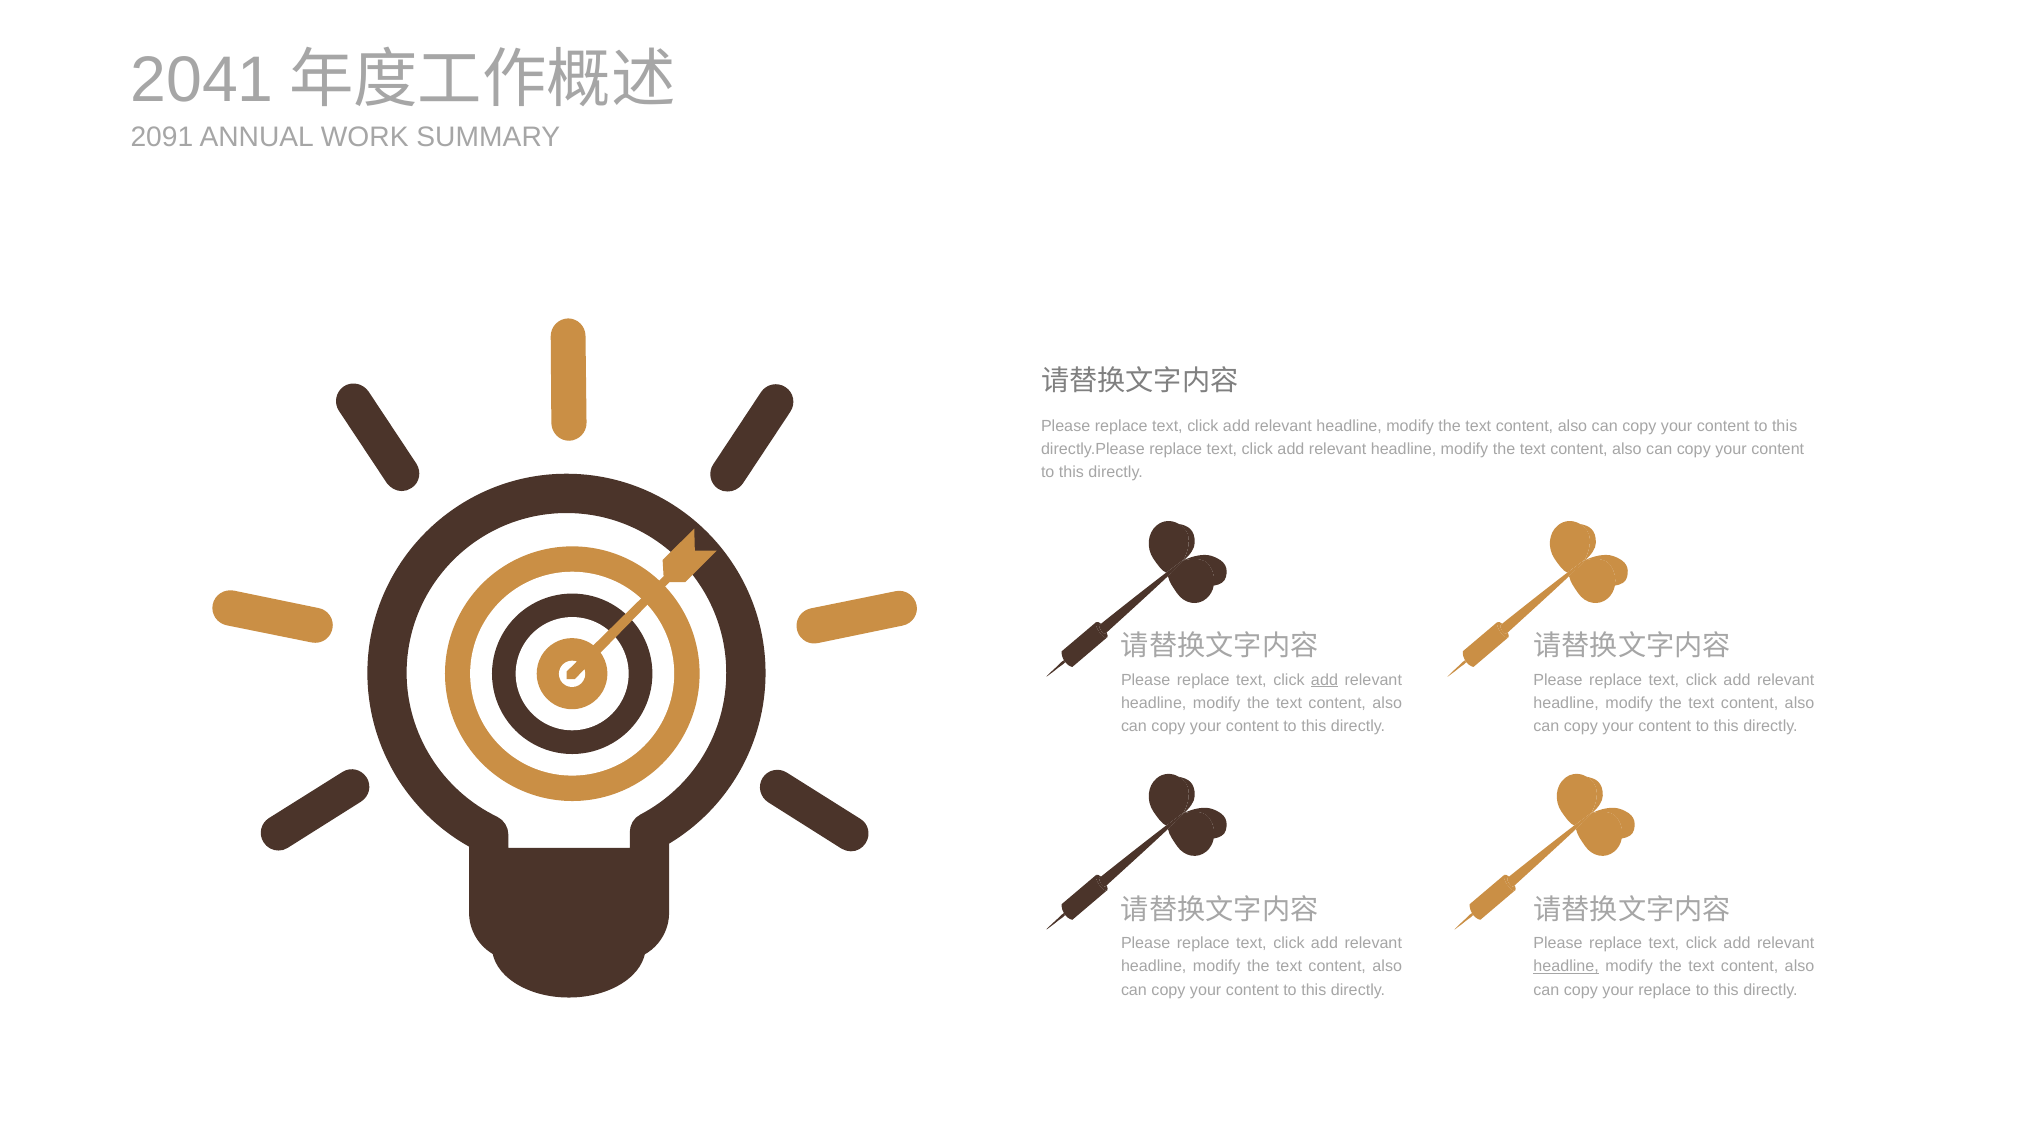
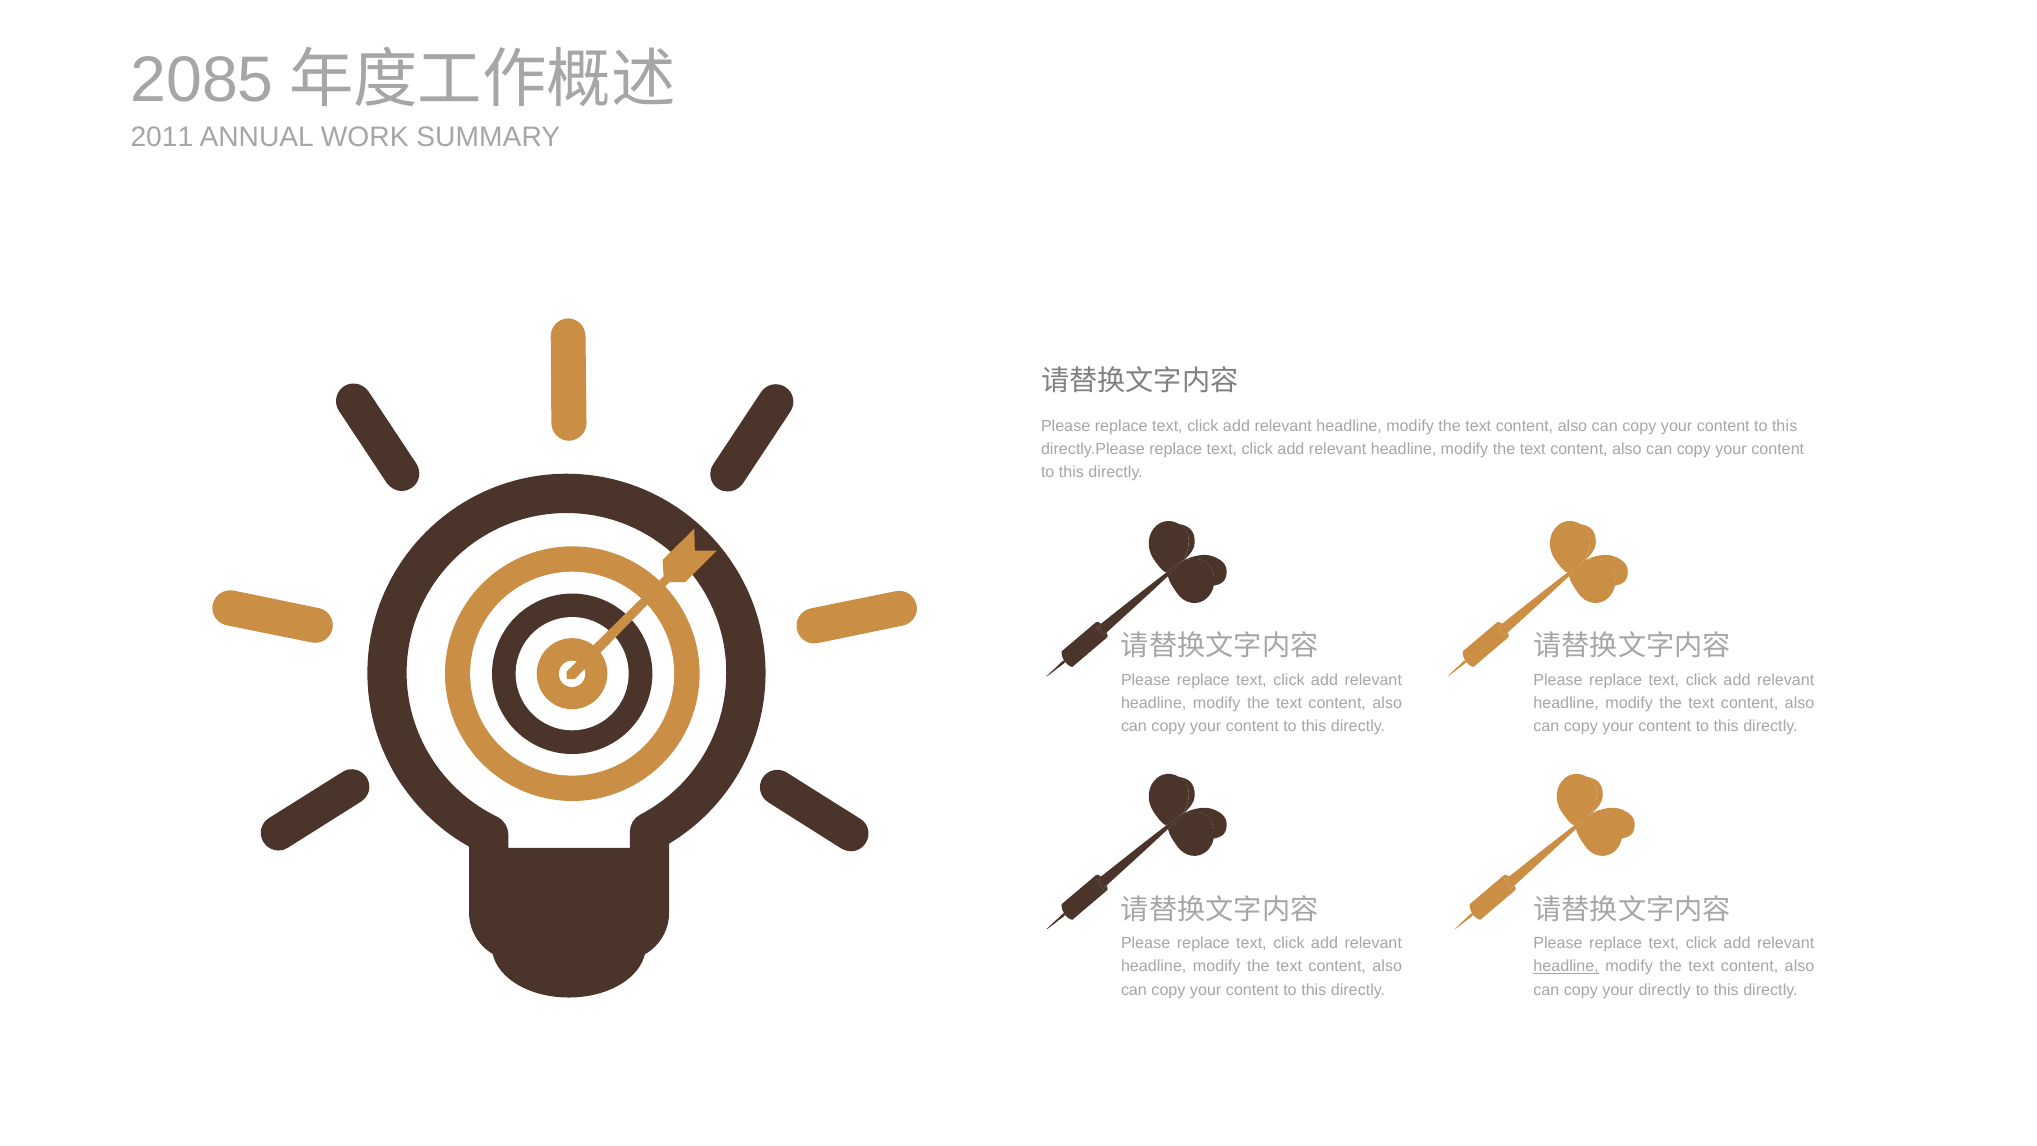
2041: 2041 -> 2085
2091: 2091 -> 2011
add at (1324, 680) underline: present -> none
your replace: replace -> directly
